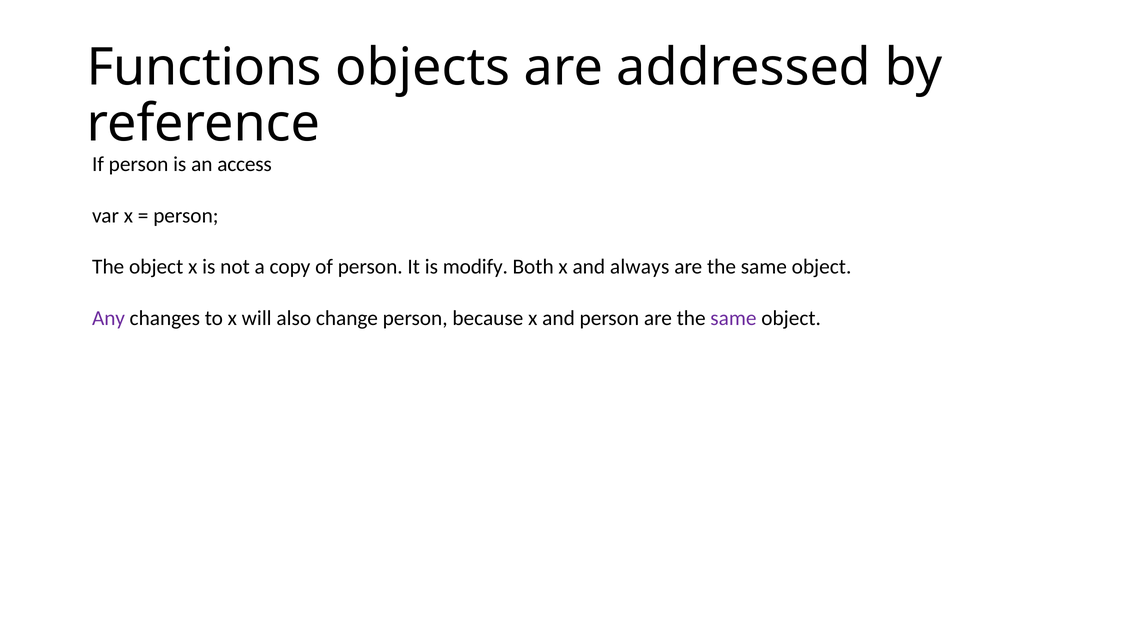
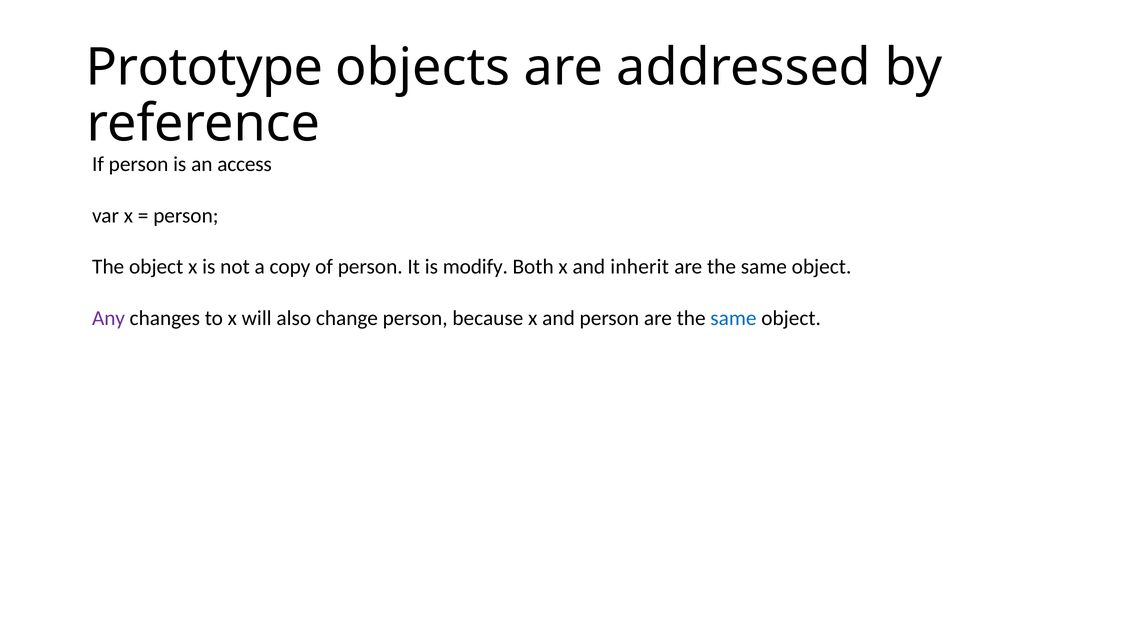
Functions: Functions -> Prototype
always: always -> inherit
same at (733, 318) colour: purple -> blue
